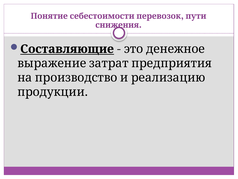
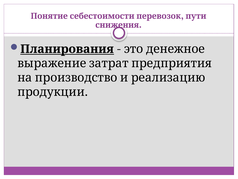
Составляющие: Составляющие -> Планирования
